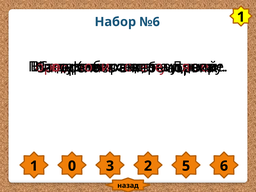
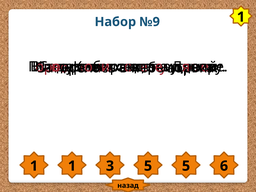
№6: №6 -> №9
1 0: 0 -> 1
3 2: 2 -> 5
